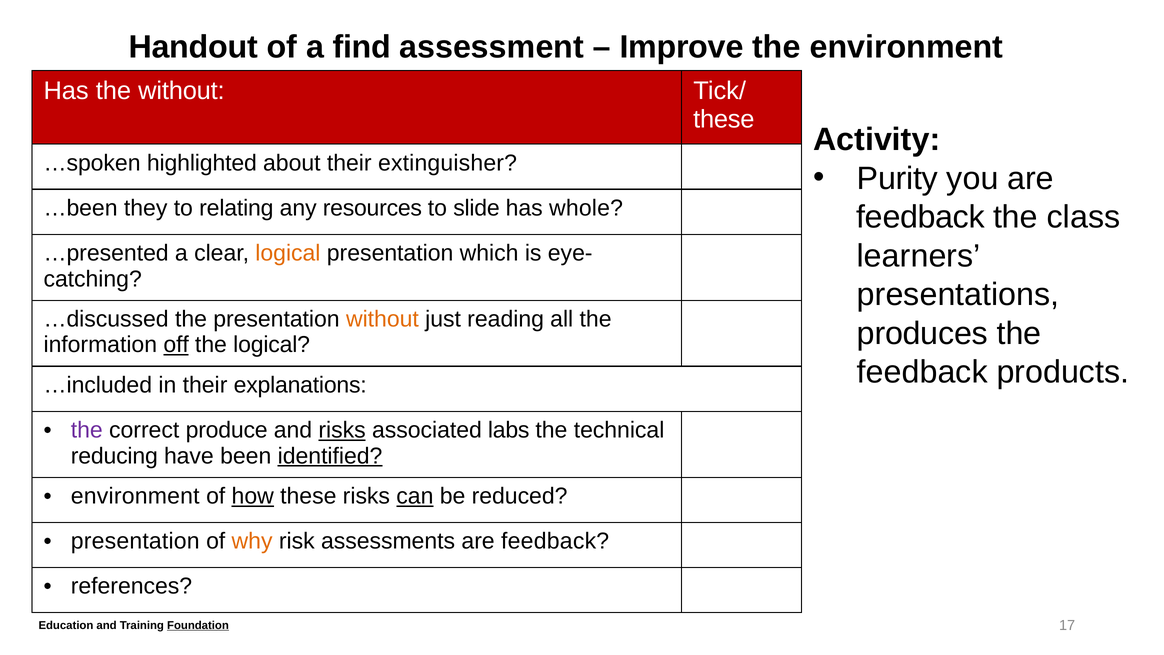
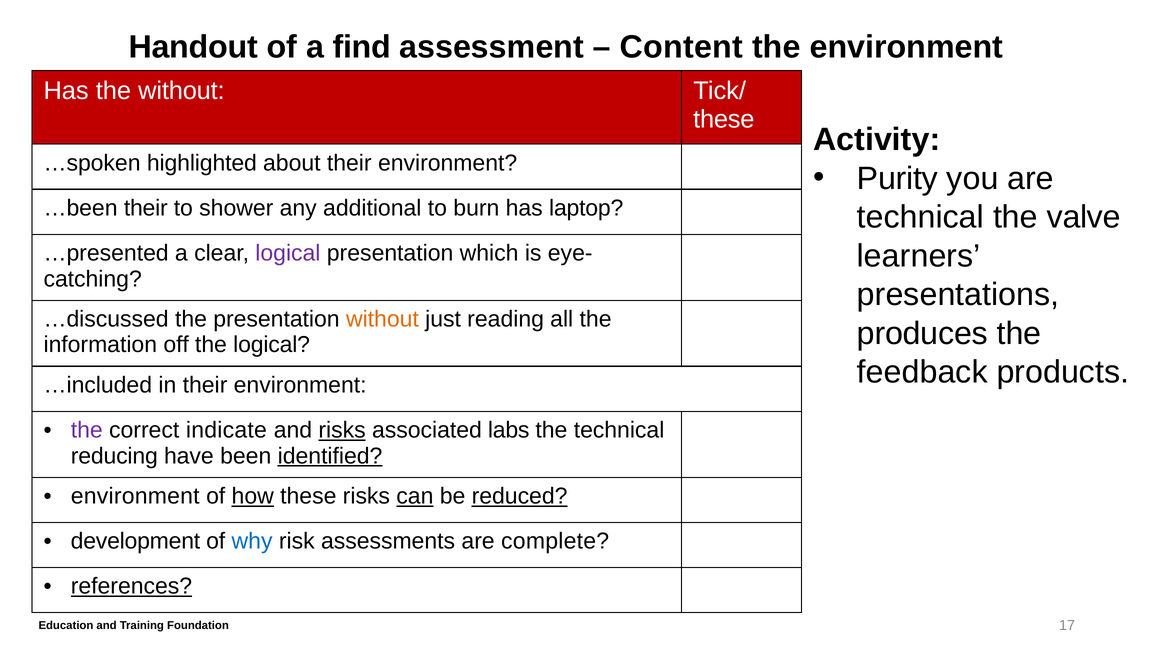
Improve: Improve -> Content
about their extinguisher: extinguisher -> environment
…been they: they -> their
relating: relating -> shower
resources: resources -> additional
slide: slide -> burn
whole: whole -> laptop
feedback at (921, 217): feedback -> technical
class: class -> valve
logical at (288, 253) colour: orange -> purple
off underline: present -> none
in their explanations: explanations -> environment
produce: produce -> indicate
reduced underline: none -> present
presentation at (135, 541): presentation -> development
why colour: orange -> blue
assessments are feedback: feedback -> complete
references underline: none -> present
Foundation underline: present -> none
